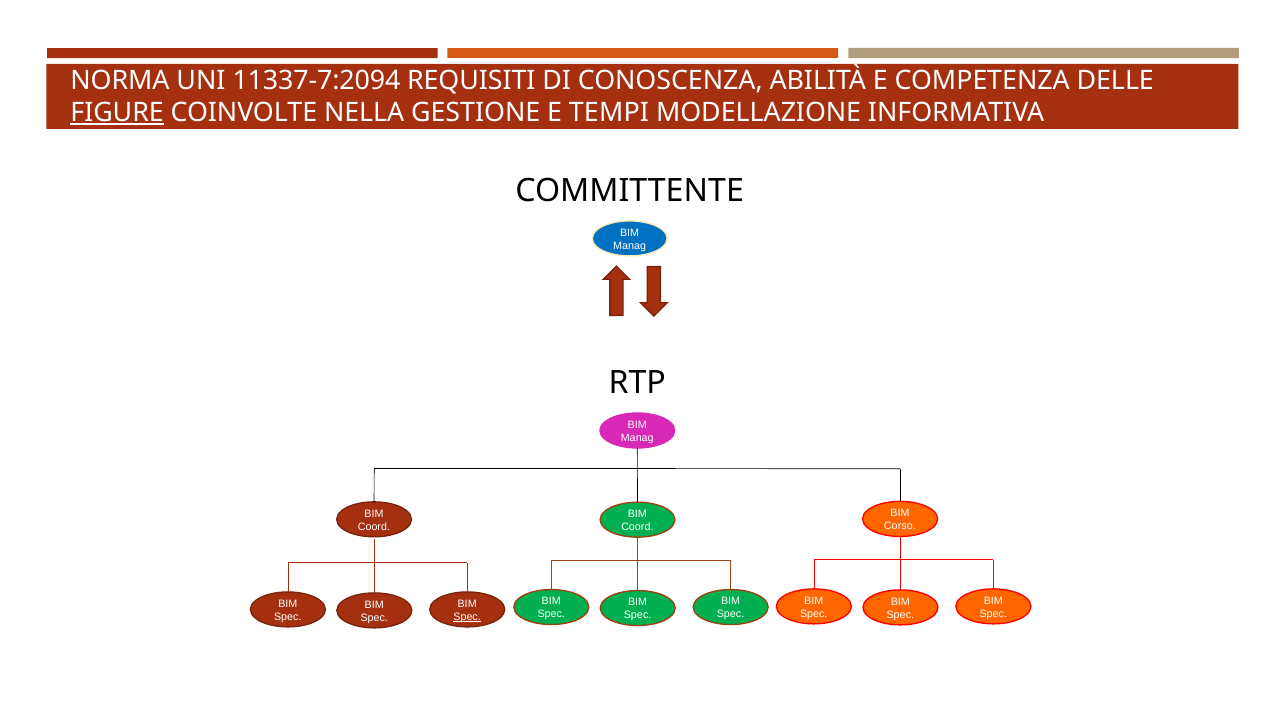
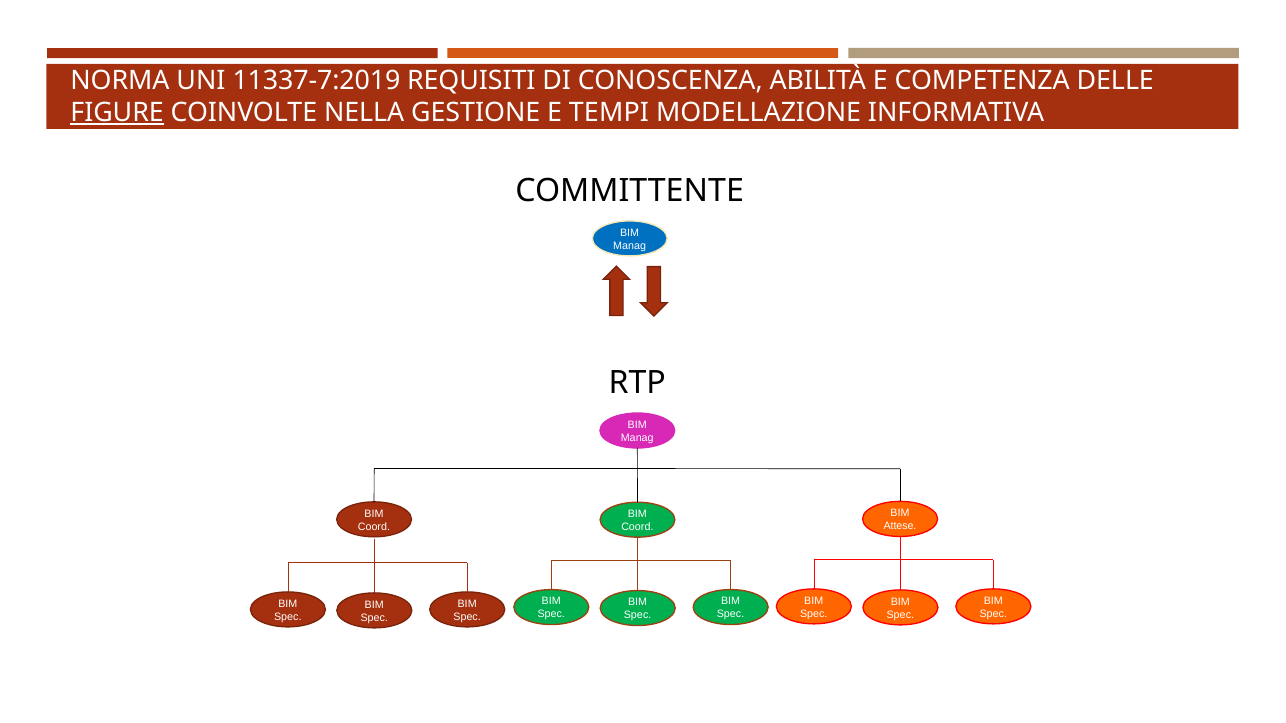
11337-7:2094: 11337-7:2094 -> 11337-7:2019
Corso: Corso -> Attese
Spec at (467, 617) underline: present -> none
